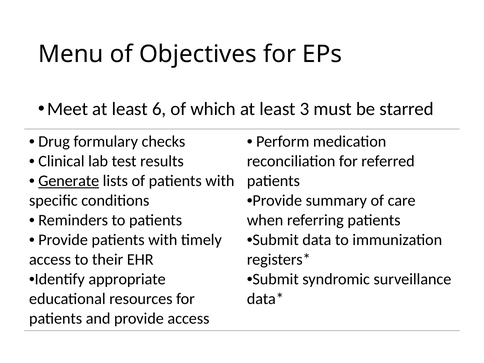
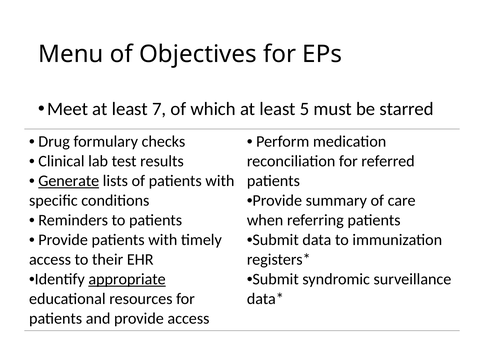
6: 6 -> 7
3: 3 -> 5
appropriate underline: none -> present
